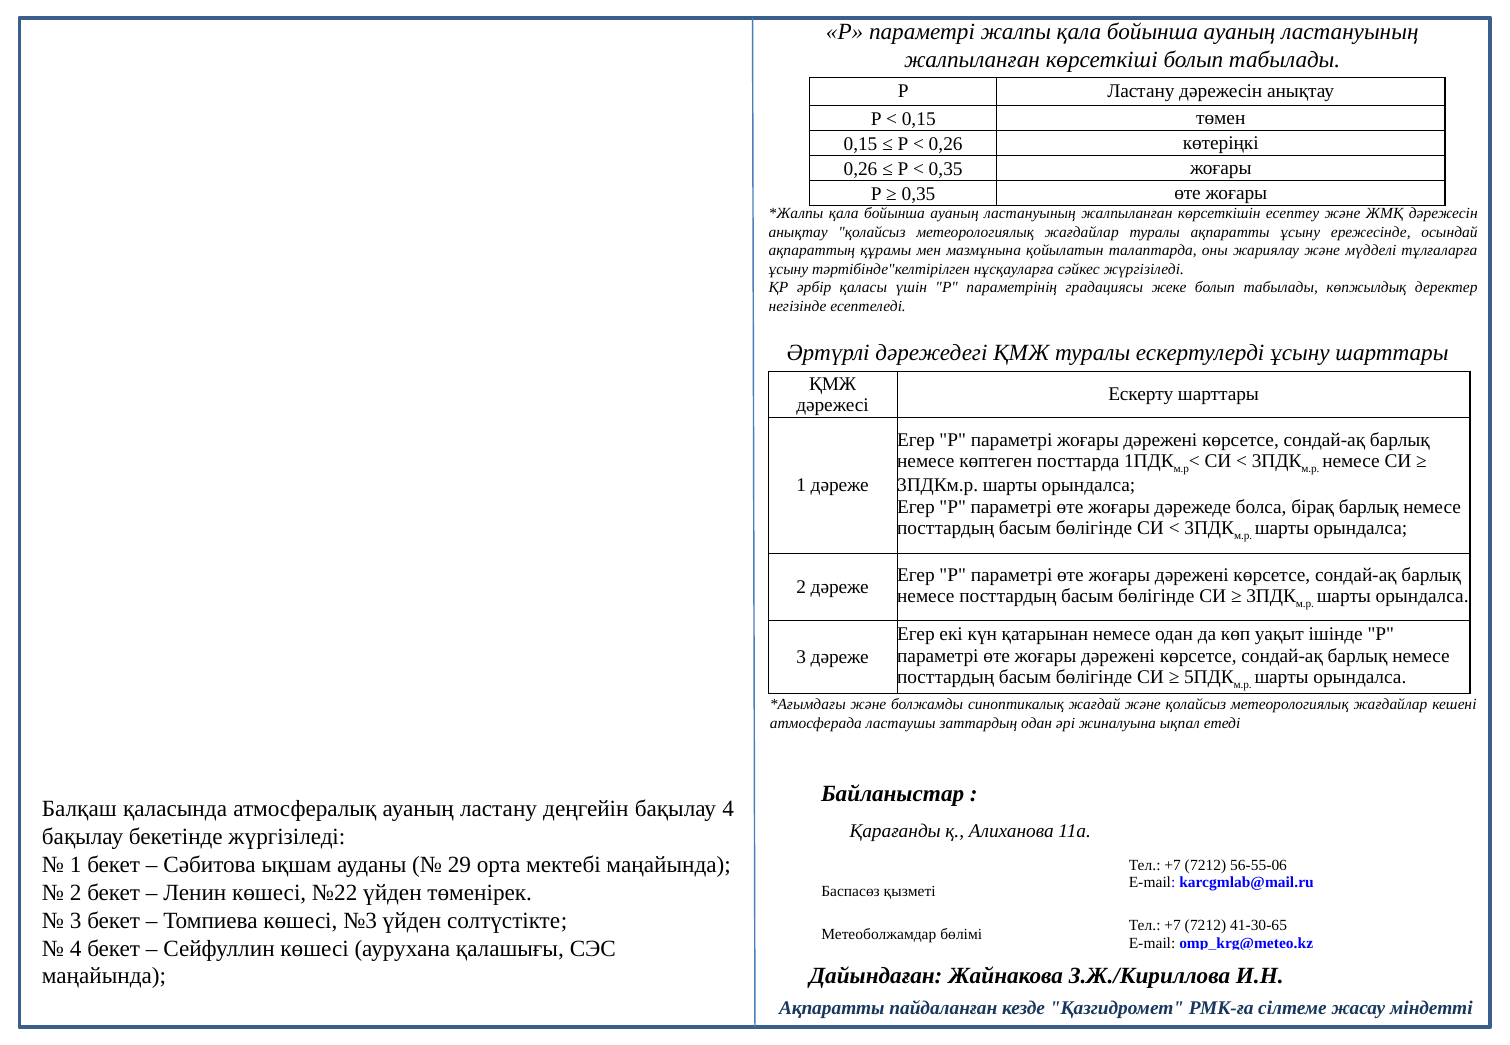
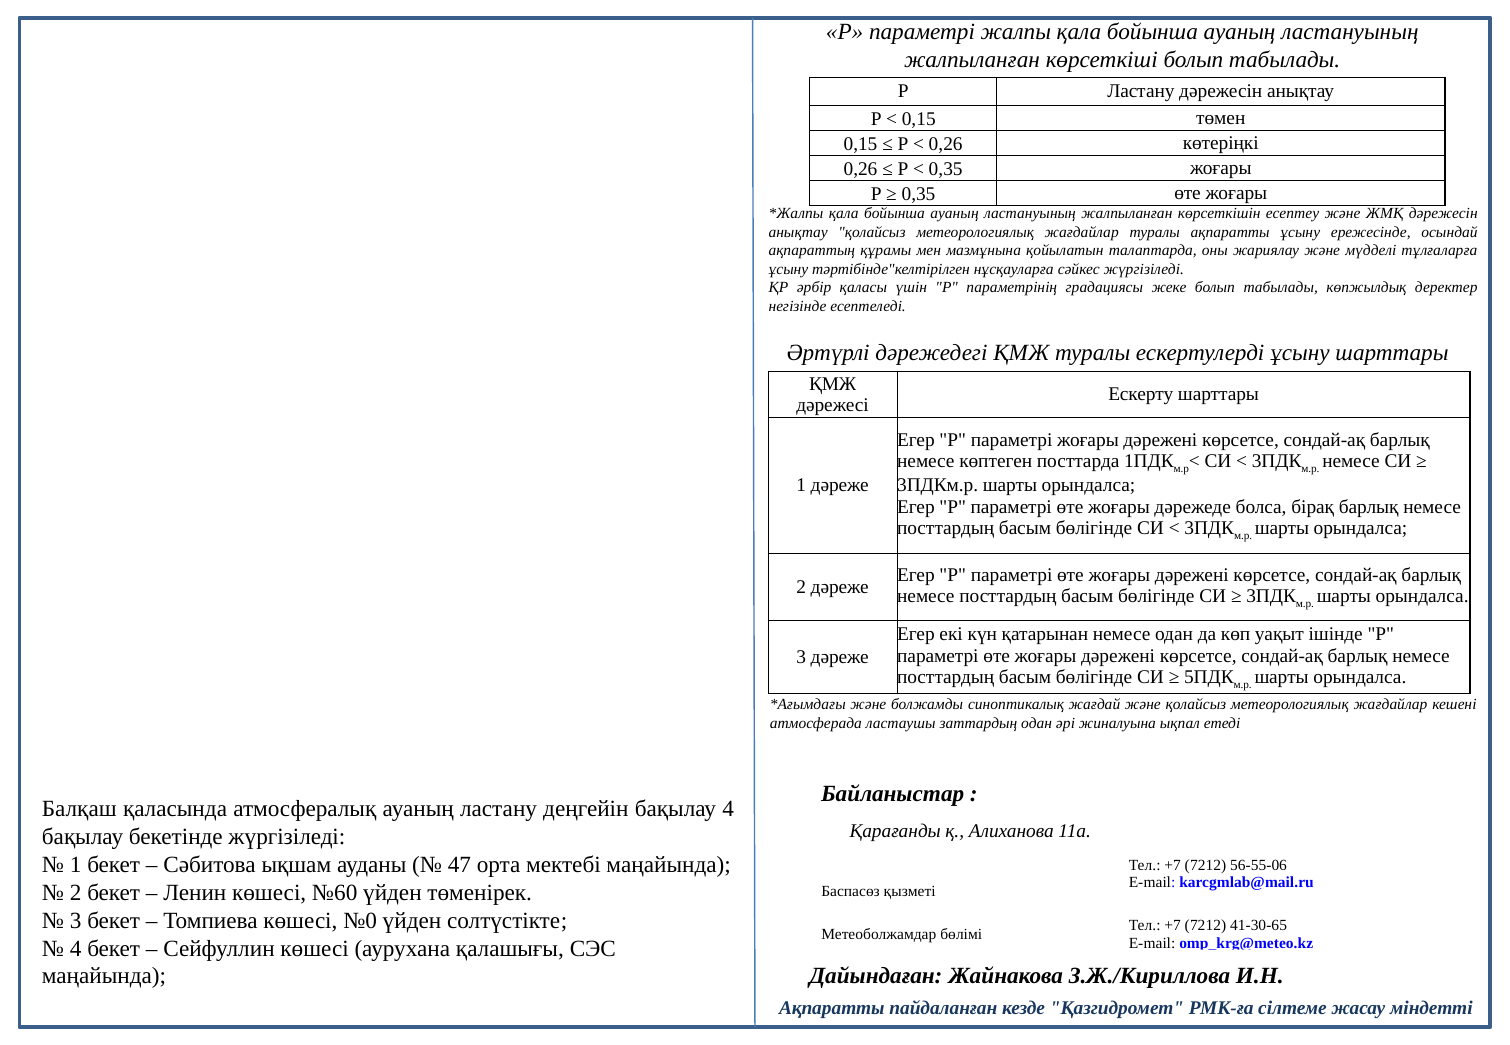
29: 29 -> 47
№22: №22 -> №60
№3: №3 -> №0
